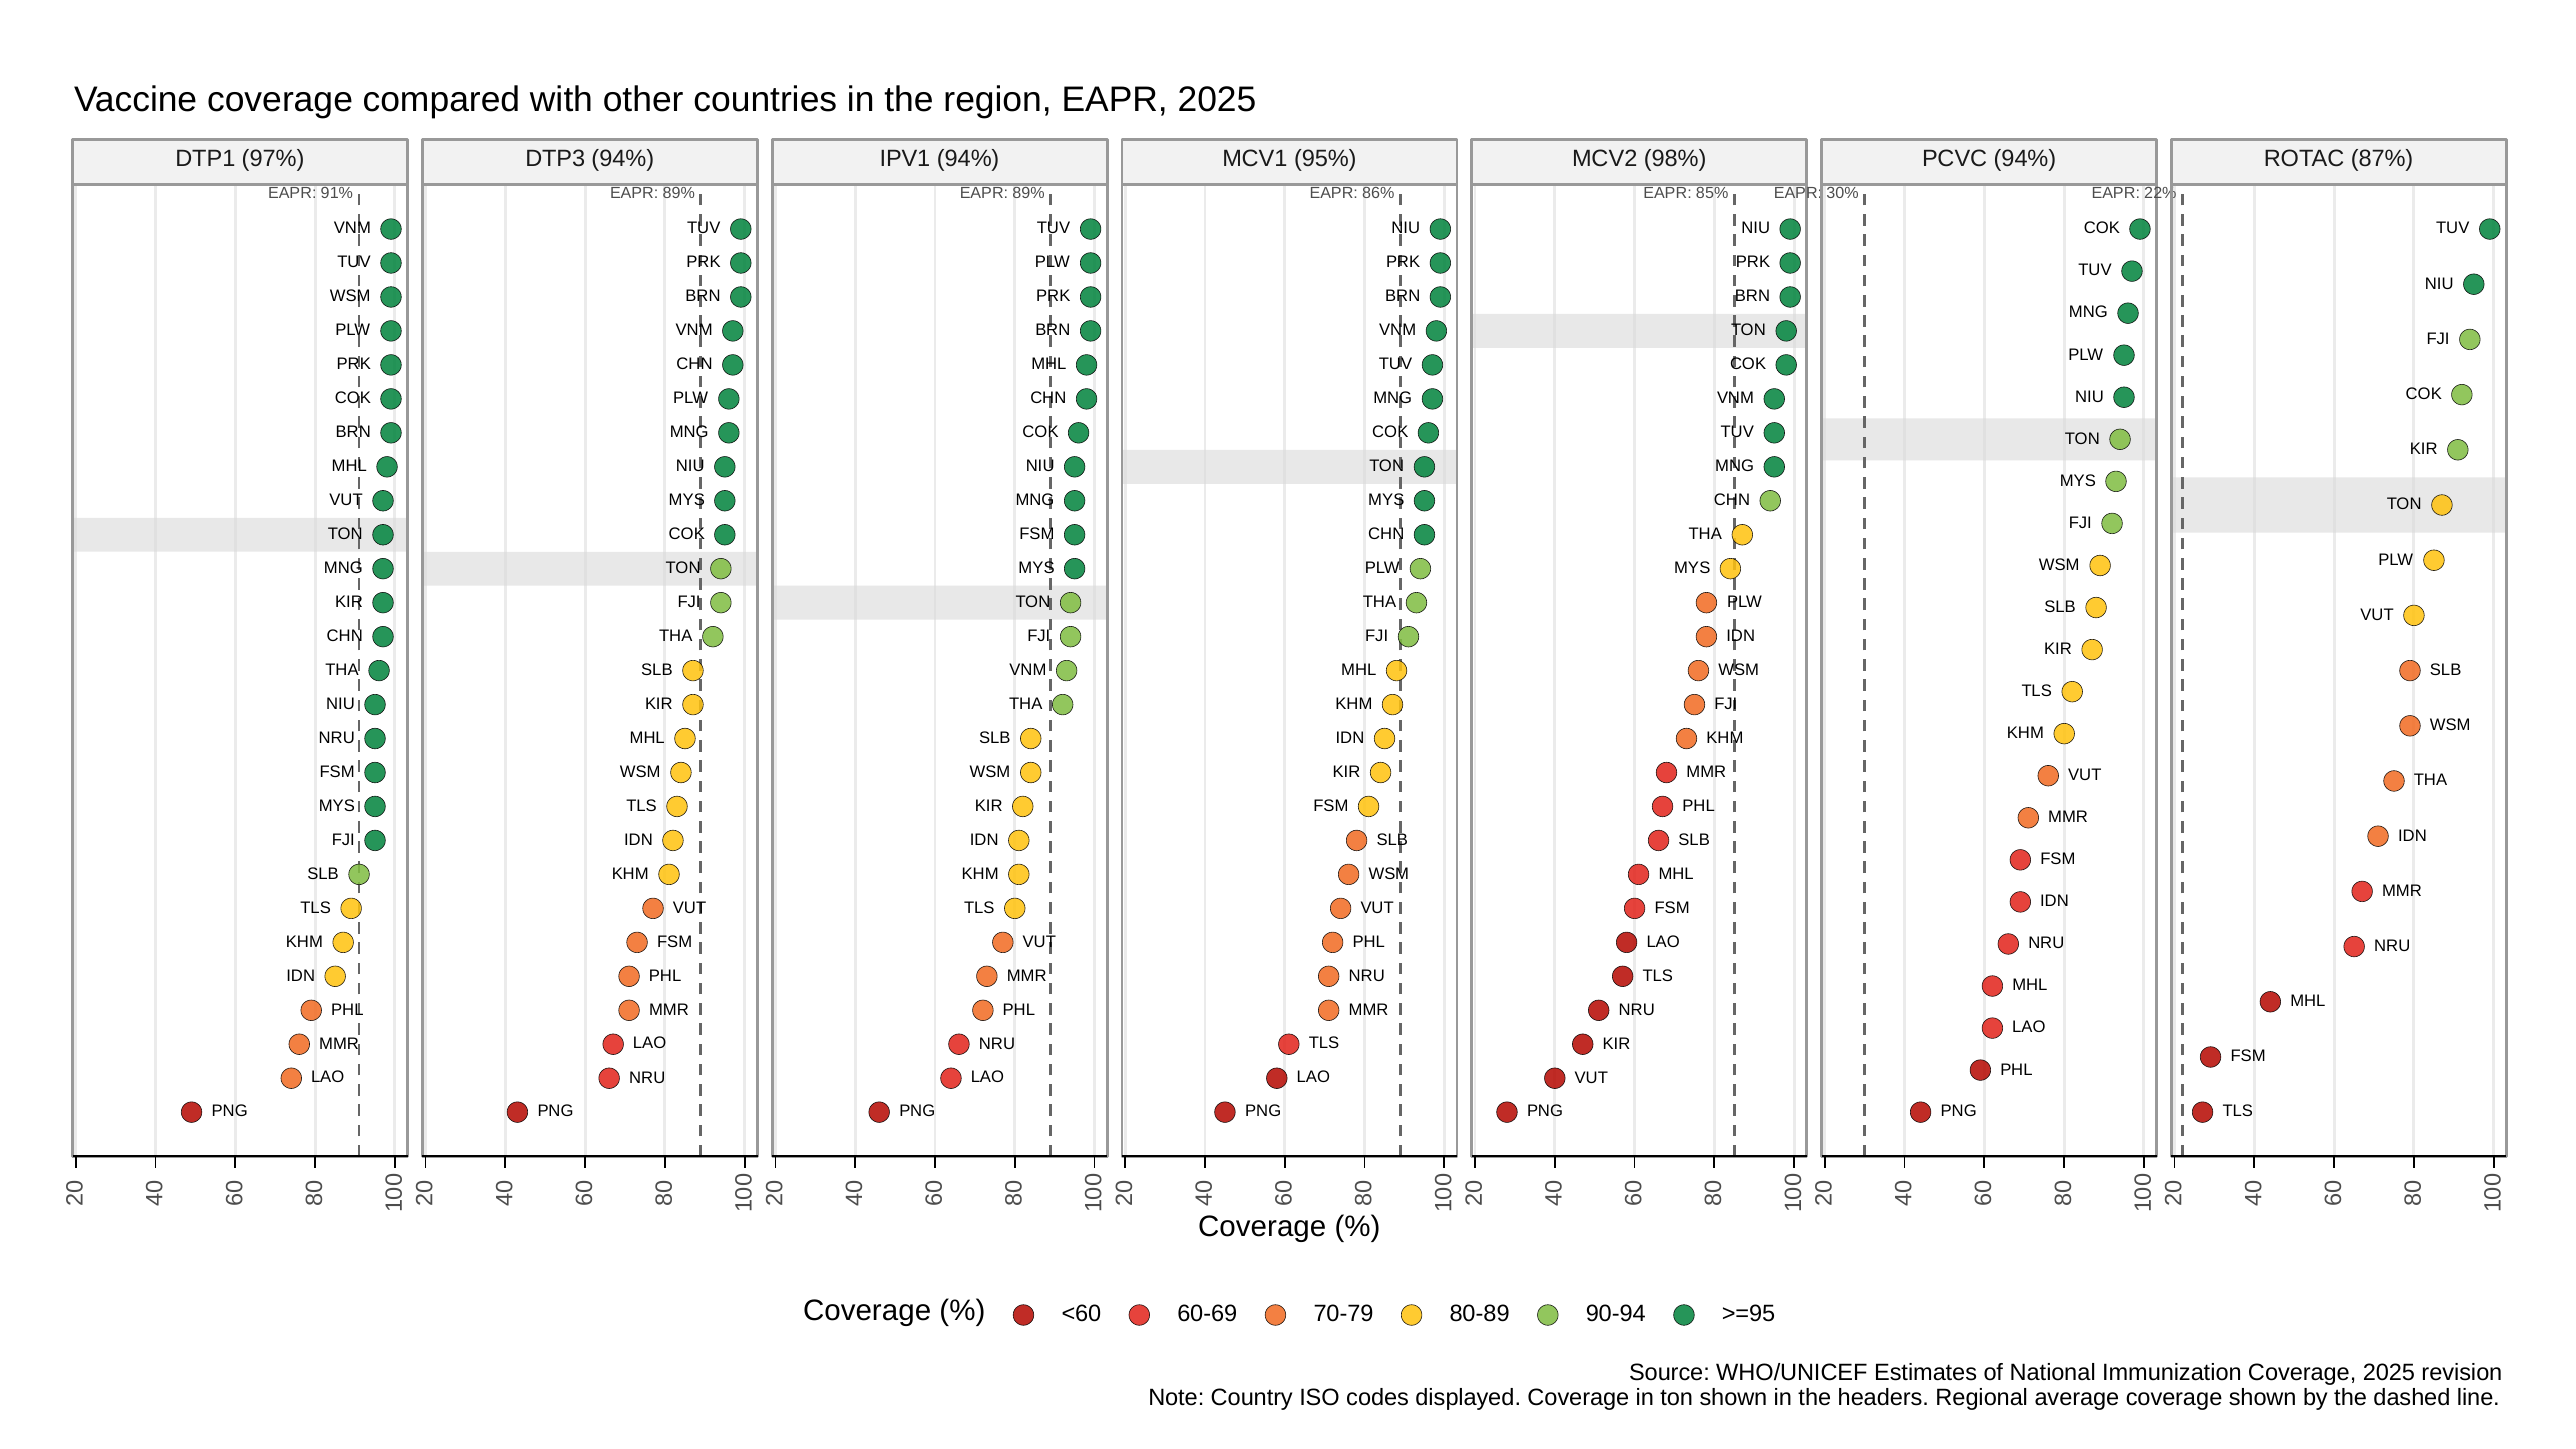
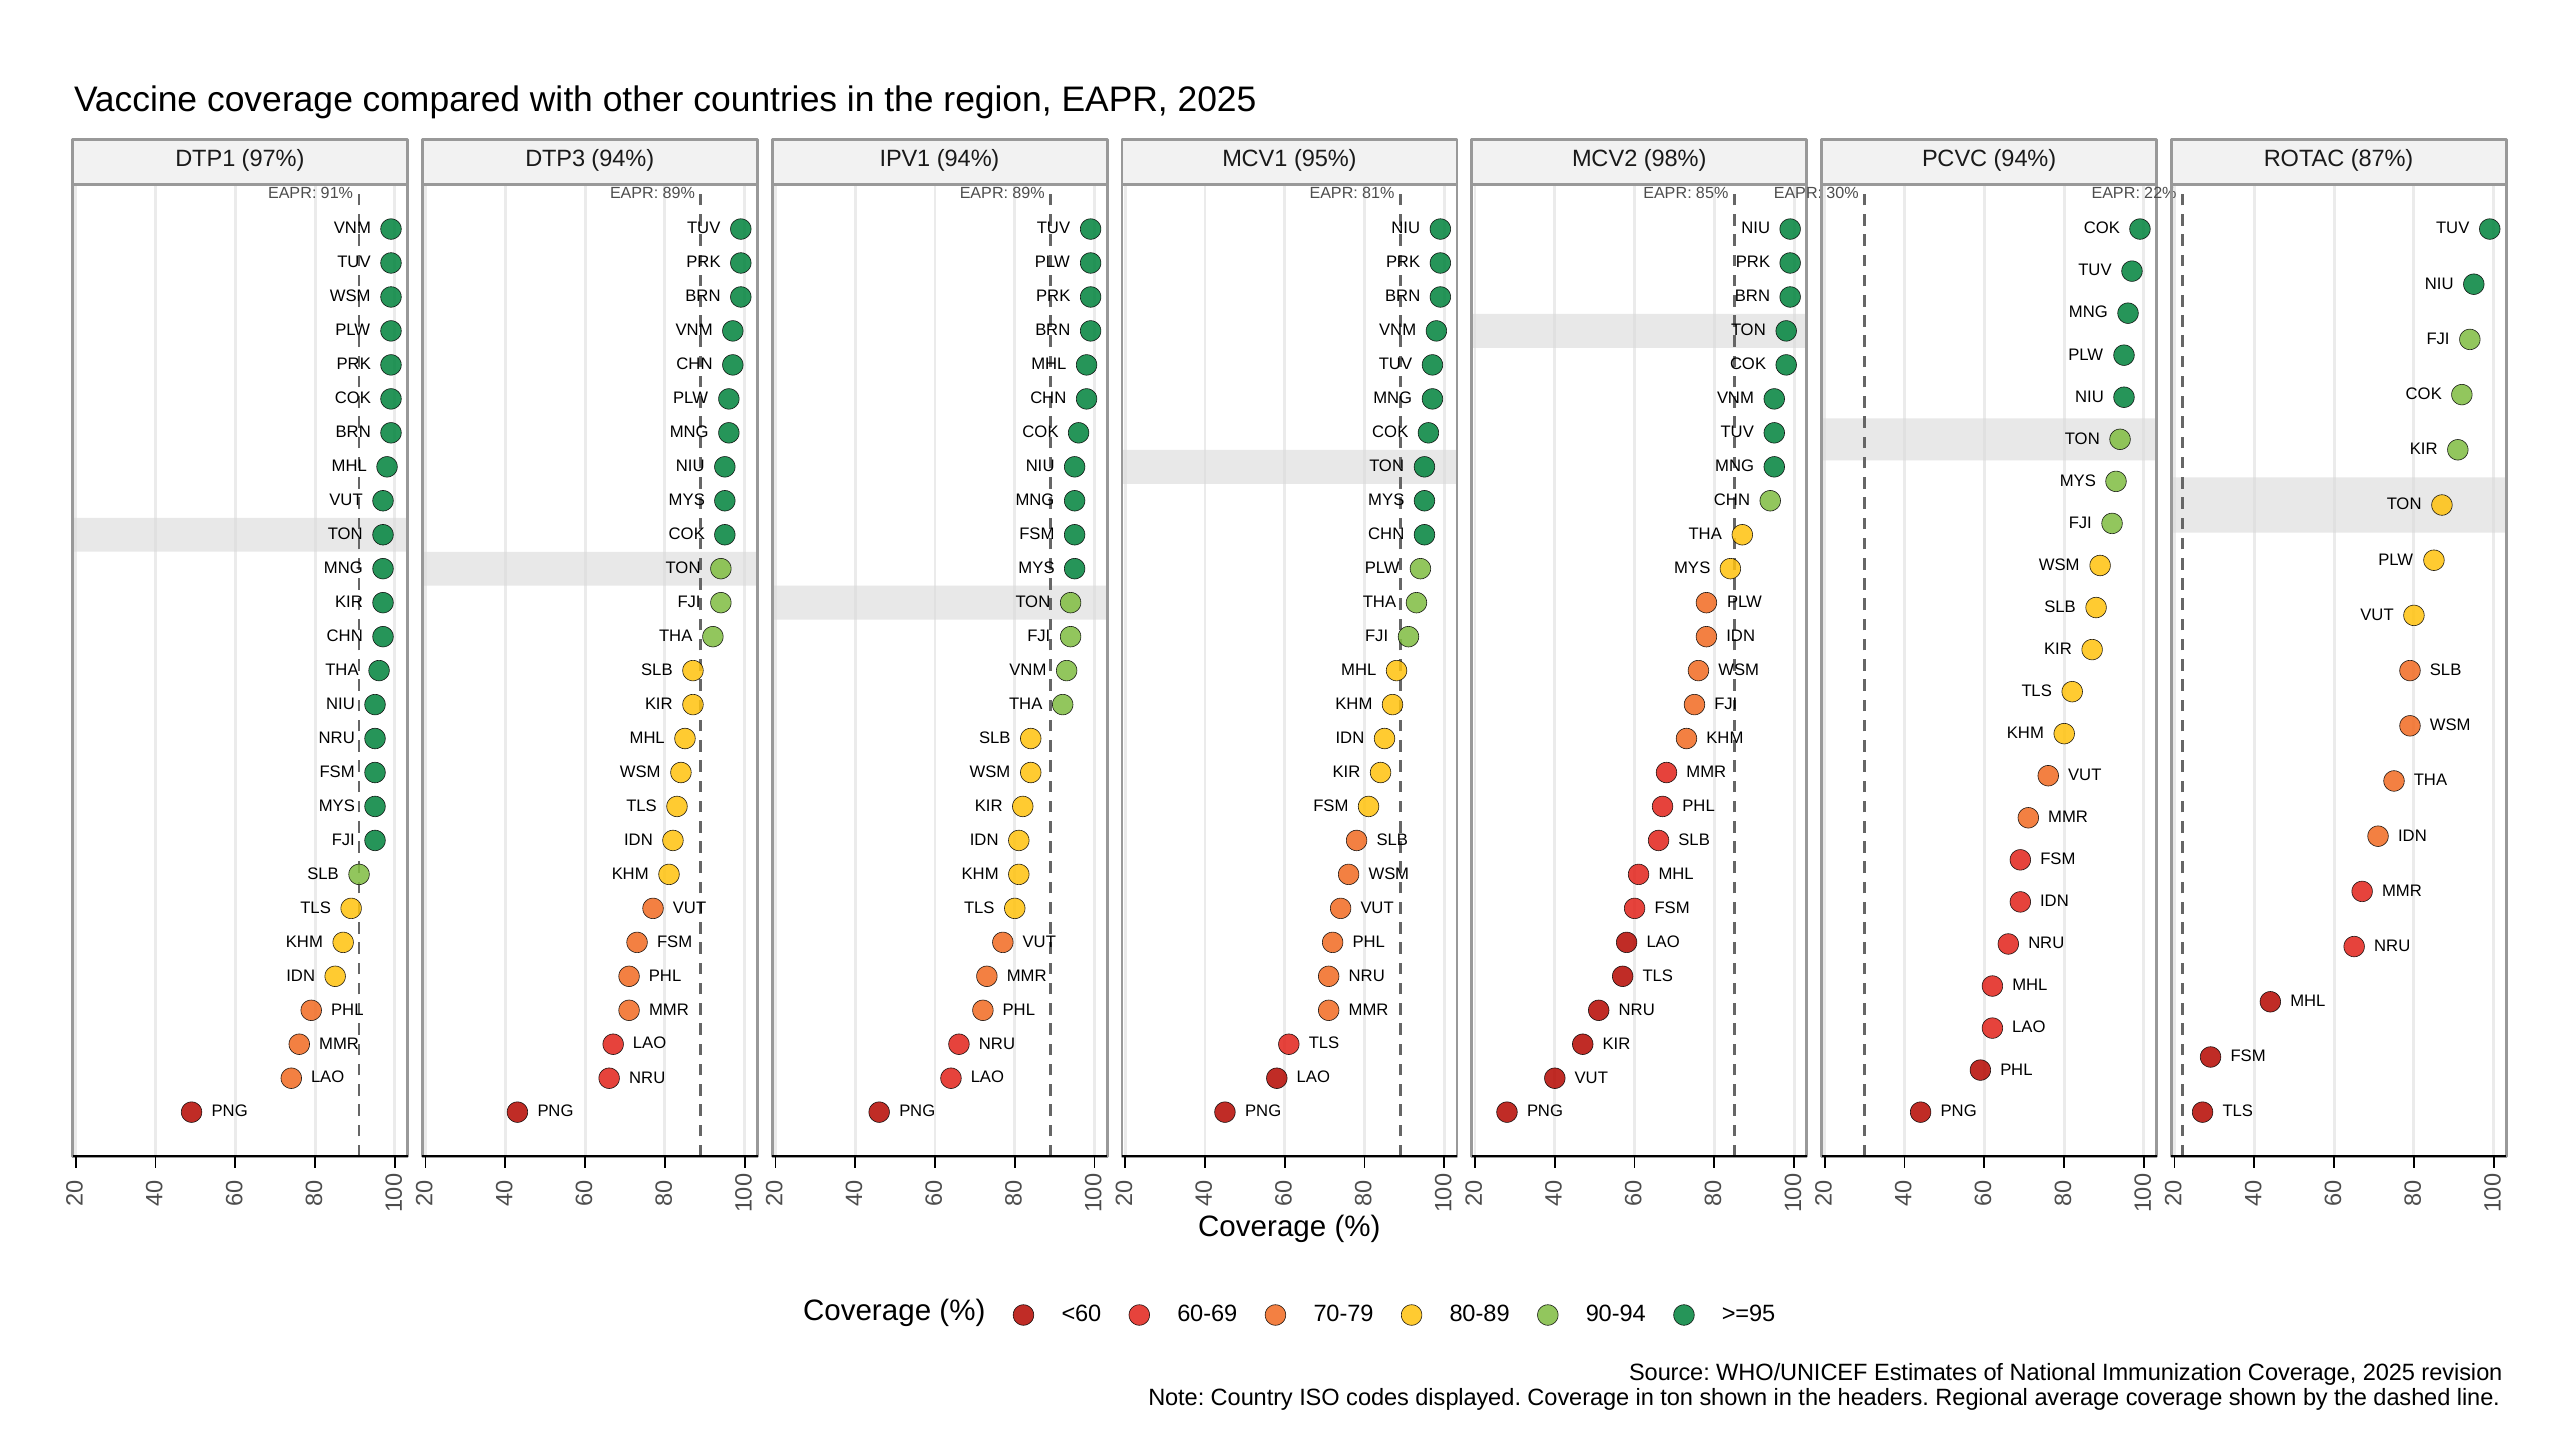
86%: 86% -> 81%
